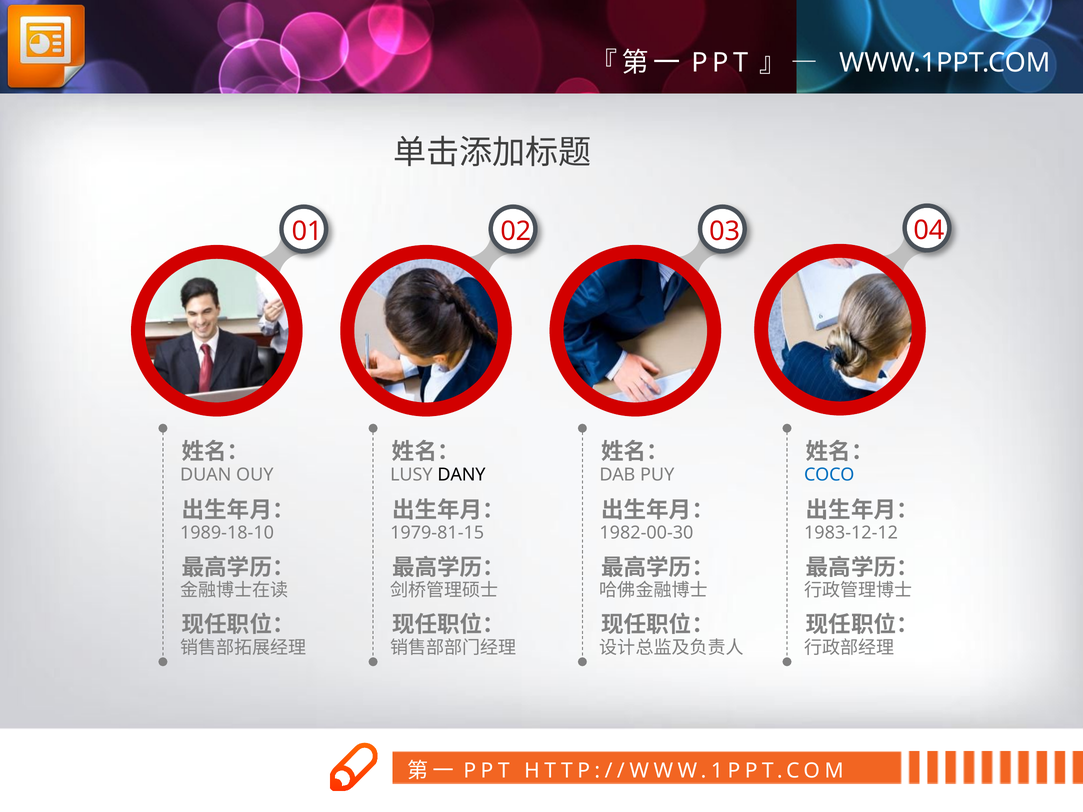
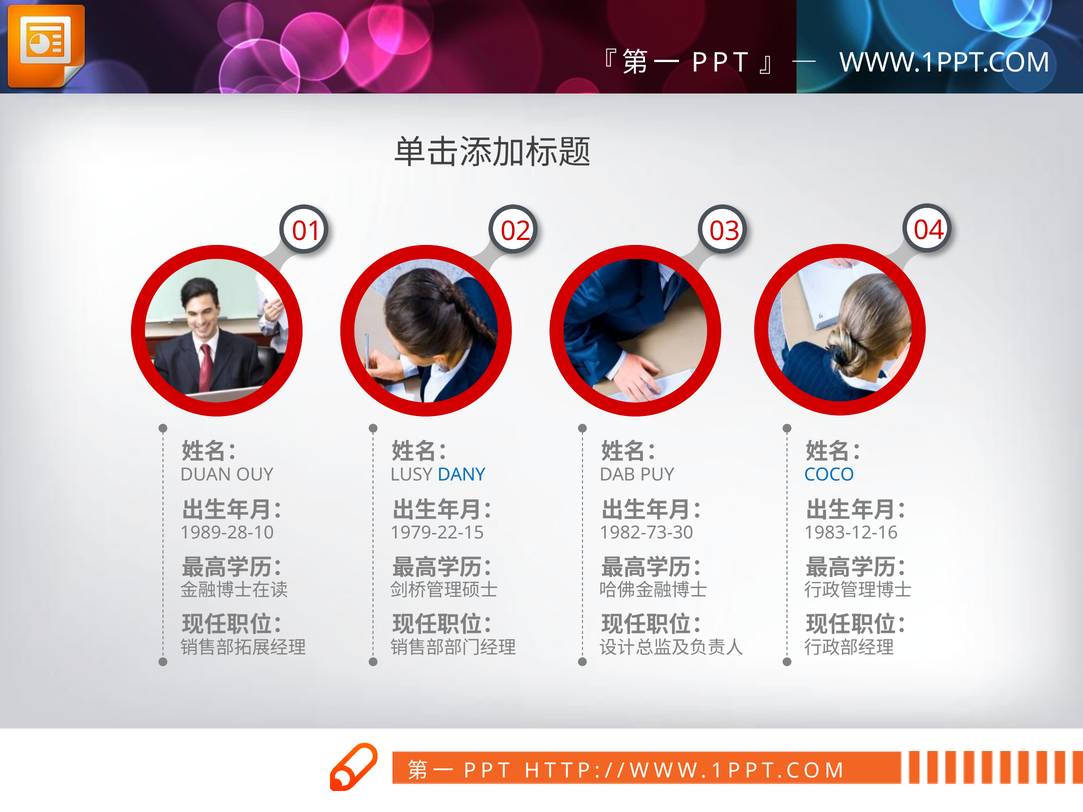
DANY colour: black -> blue
1989-18-10: 1989-18-10 -> 1989-28-10
1979-81-15: 1979-81-15 -> 1979-22-15
1982-00-30: 1982-00-30 -> 1982-73-30
1983-12-12: 1983-12-12 -> 1983-12-16
